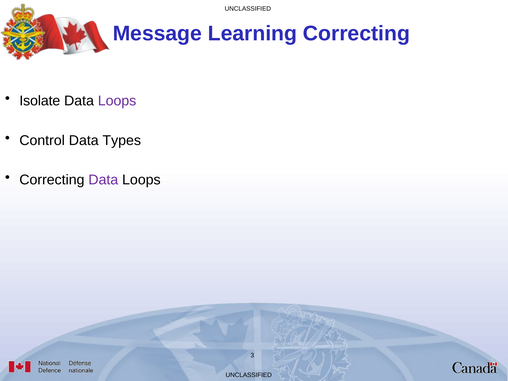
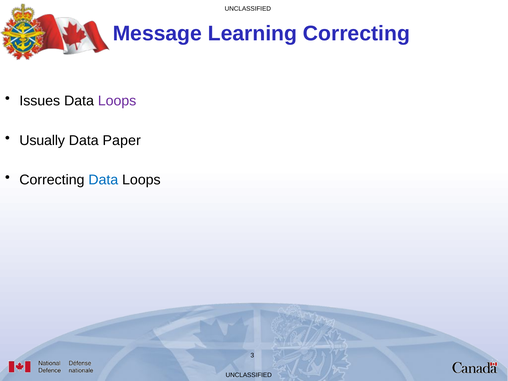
Isolate: Isolate -> Issues
Control: Control -> Usually
Types: Types -> Paper
Data at (103, 180) colour: purple -> blue
